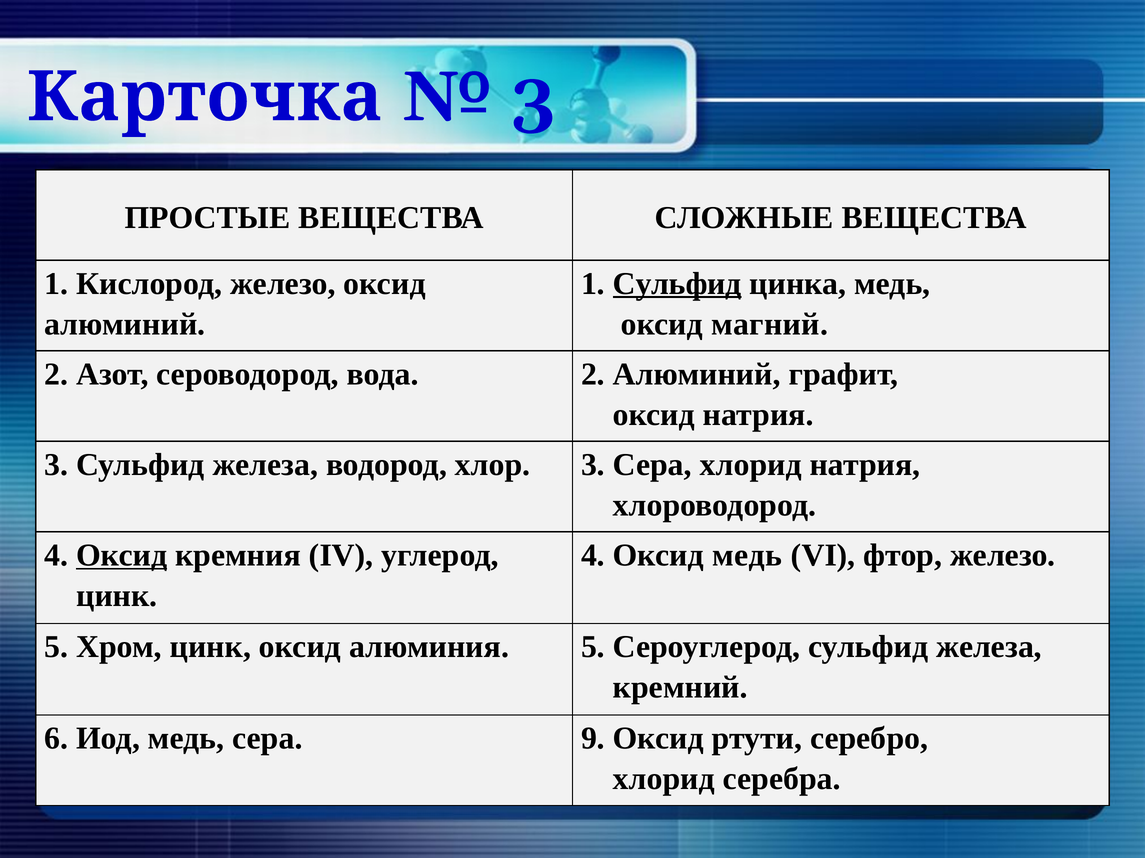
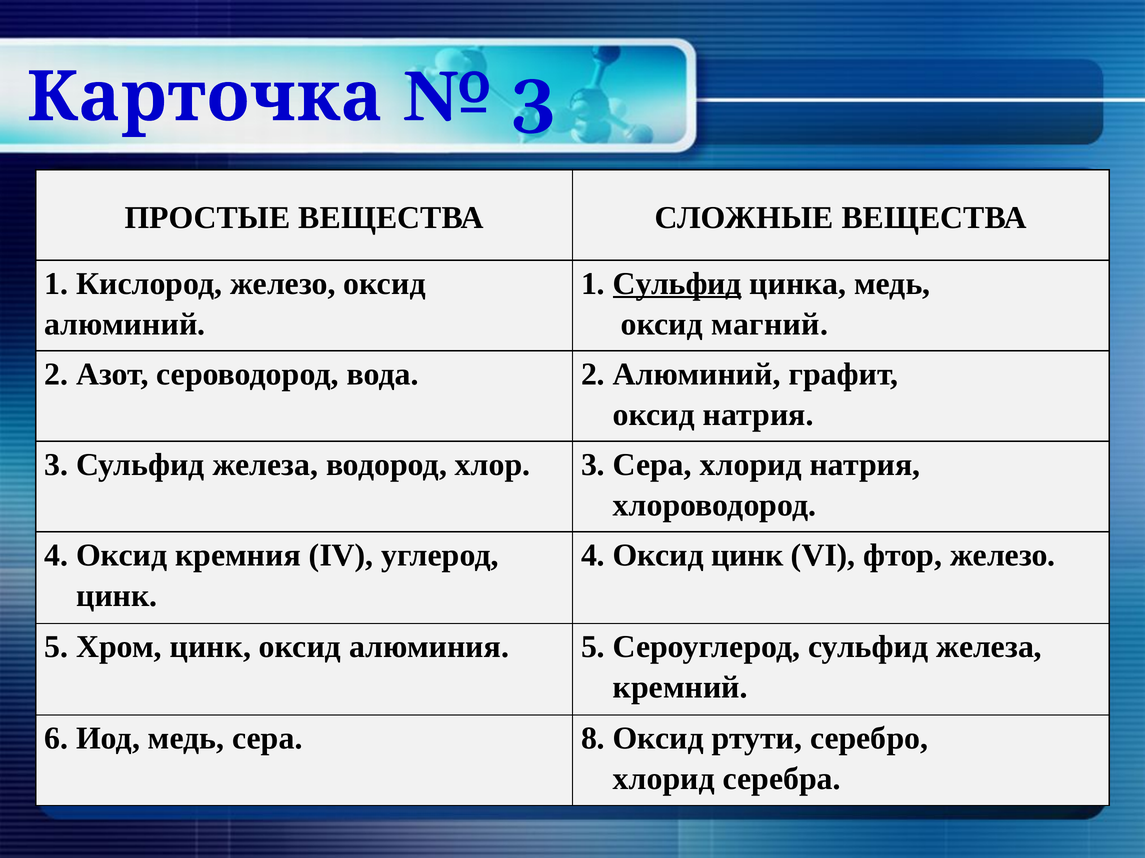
Оксид at (122, 556) underline: present -> none
Оксид медь: медь -> цинк
9: 9 -> 8
